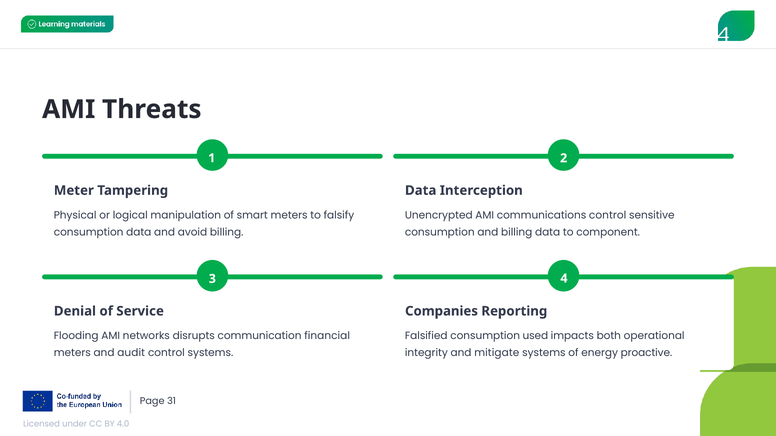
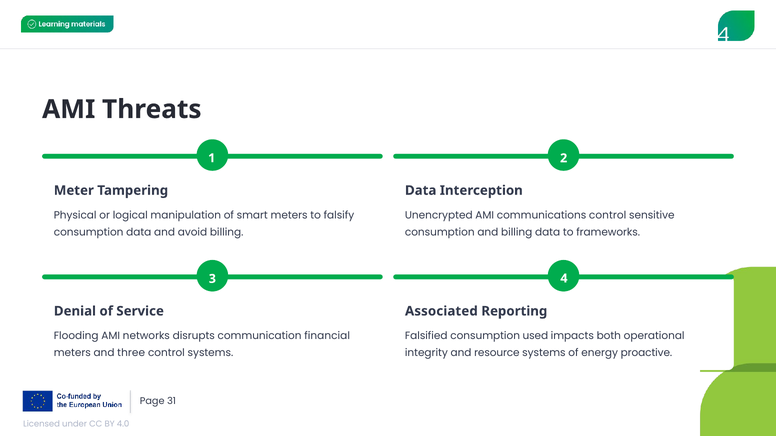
component: component -> frameworks
Companies: Companies -> Associated
audit: audit -> three
mitigate: mitigate -> resource
